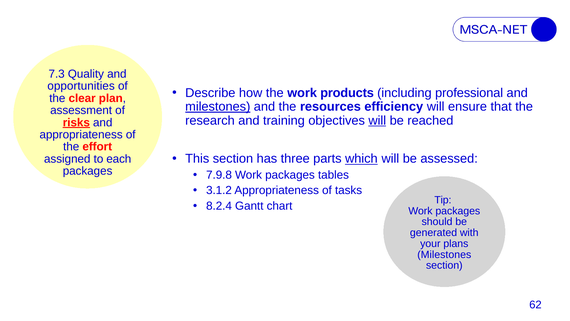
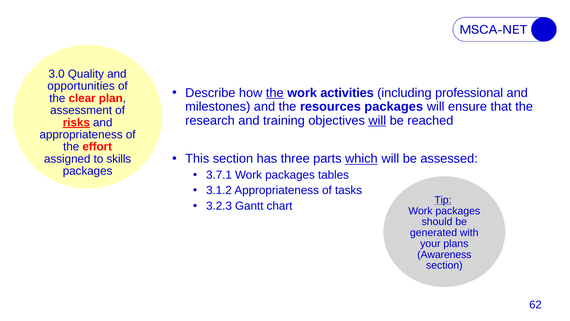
7.3: 7.3 -> 3.0
the at (275, 93) underline: none -> present
products: products -> activities
milestones at (218, 107) underline: present -> none
resources efficiency: efficiency -> packages
each: each -> skills
7.9.8: 7.9.8 -> 3.7.1
Tip underline: none -> present
8.2.4: 8.2.4 -> 3.2.3
Milestones at (444, 254): Milestones -> Awareness
